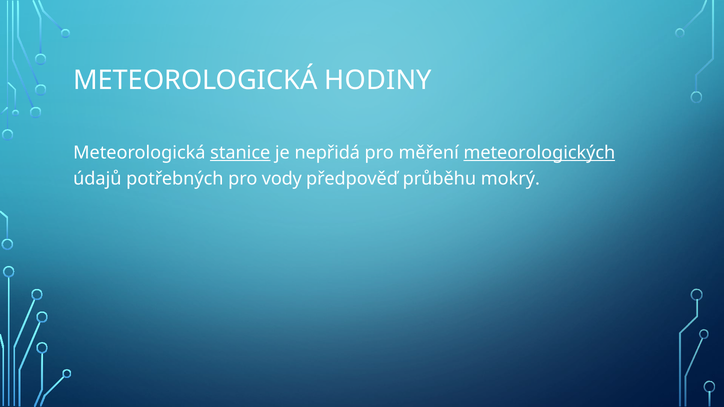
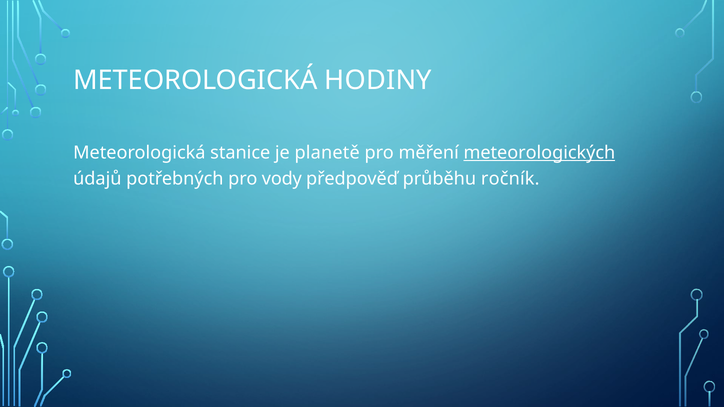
stanice underline: present -> none
nepřidá: nepřidá -> planetě
mokrý: mokrý -> ročník
